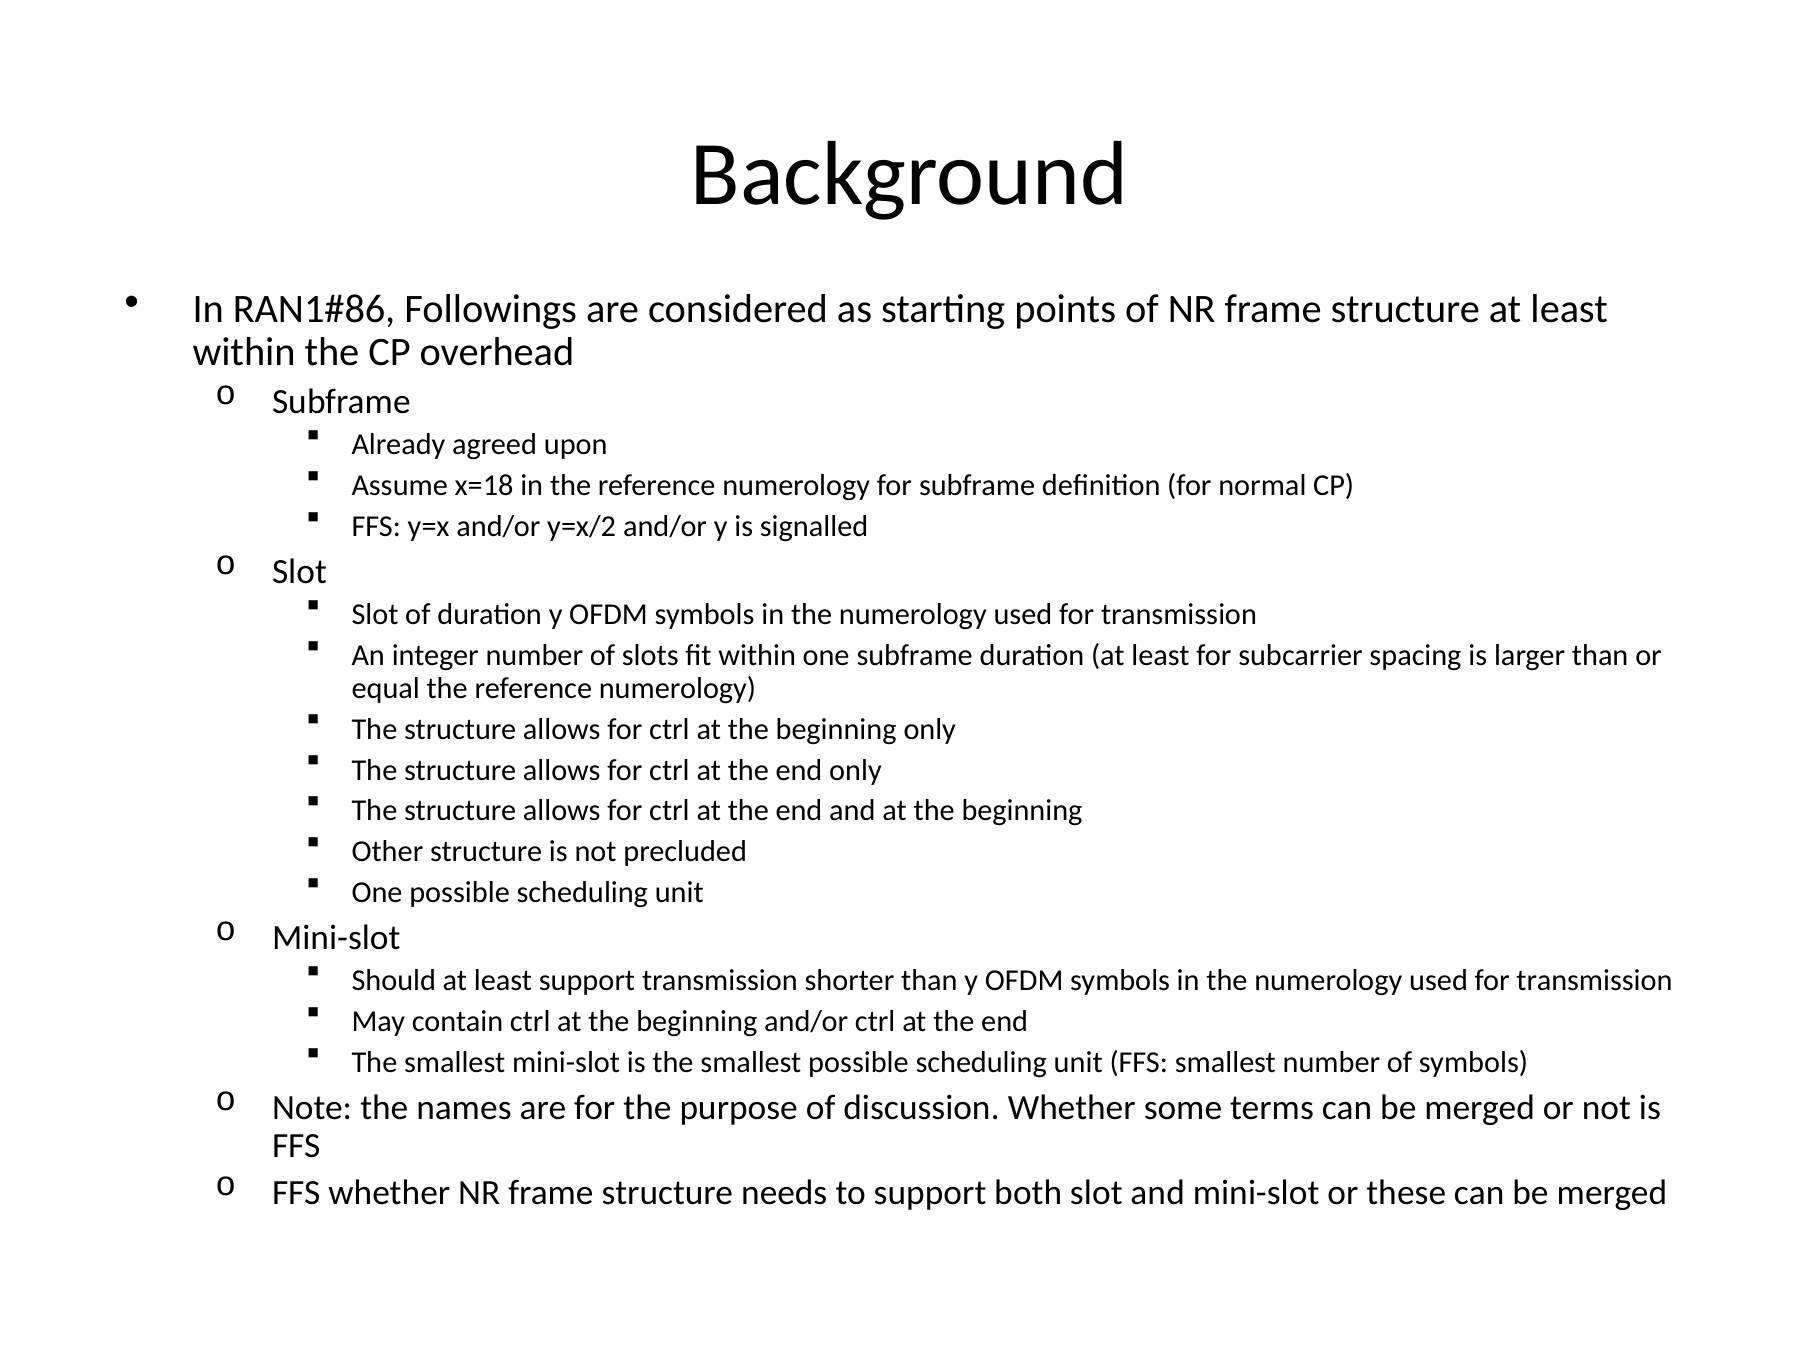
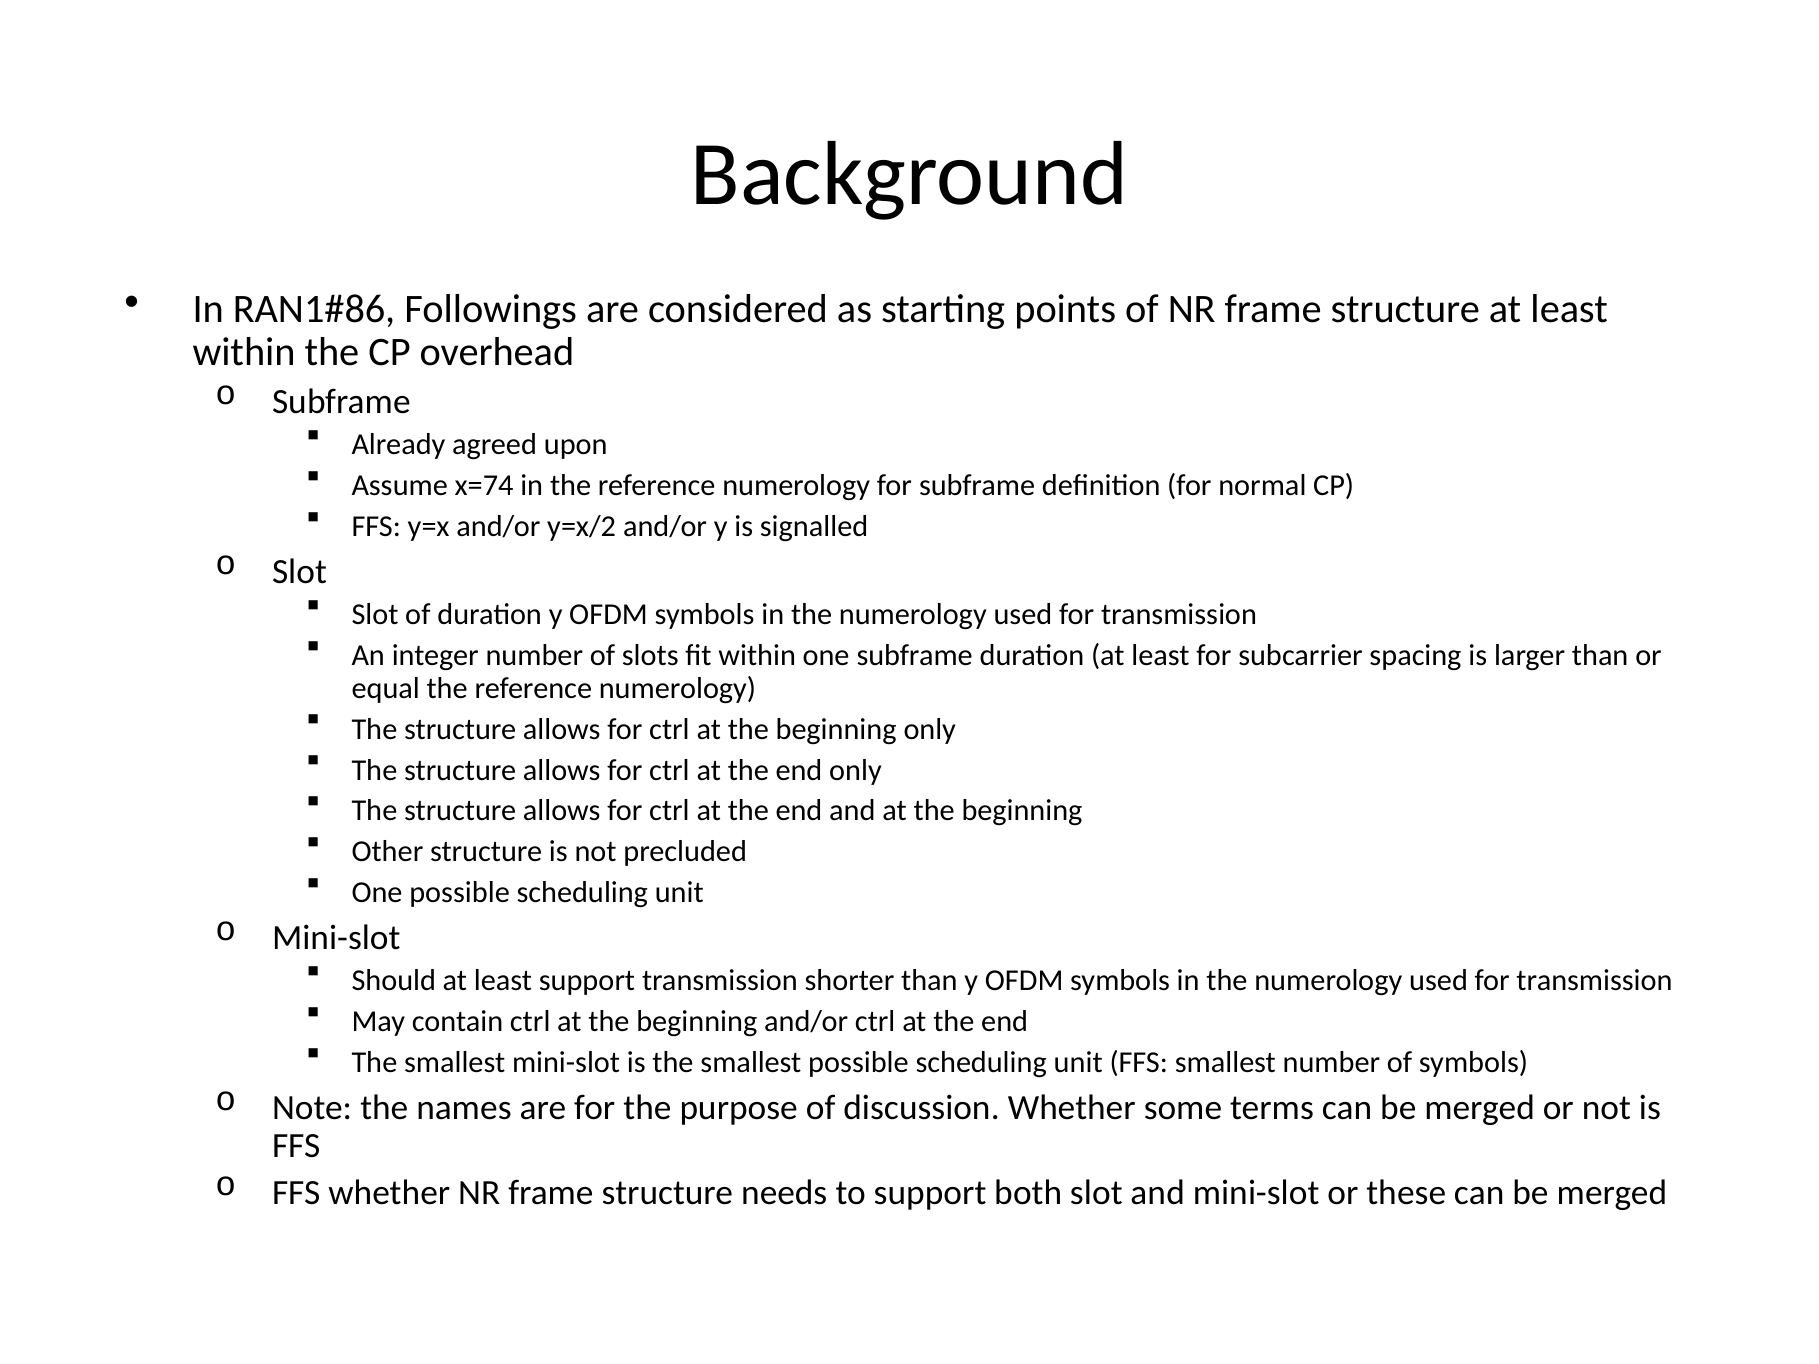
x=18: x=18 -> x=74
